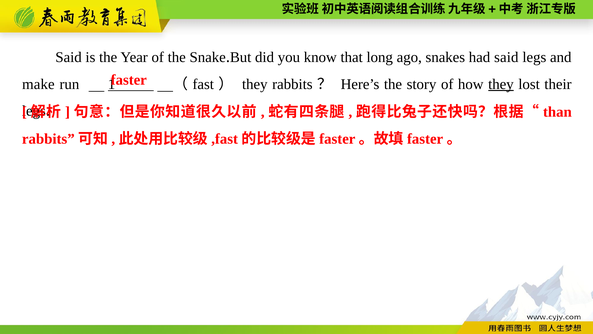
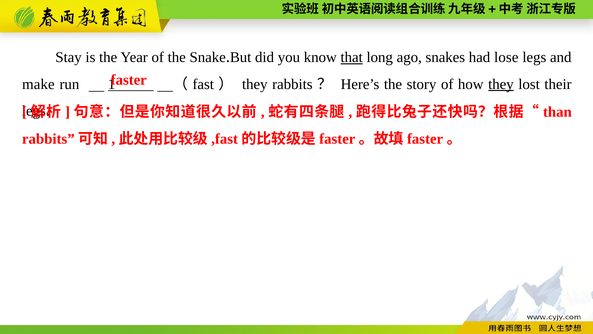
Said at (69, 57): Said -> Stay
that underline: none -> present
had said: said -> lose
